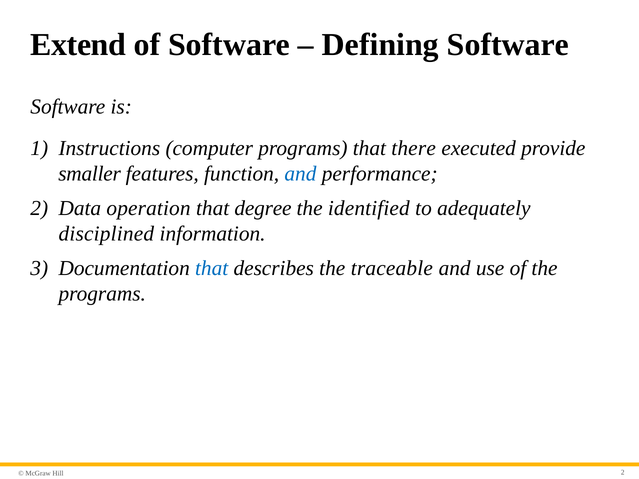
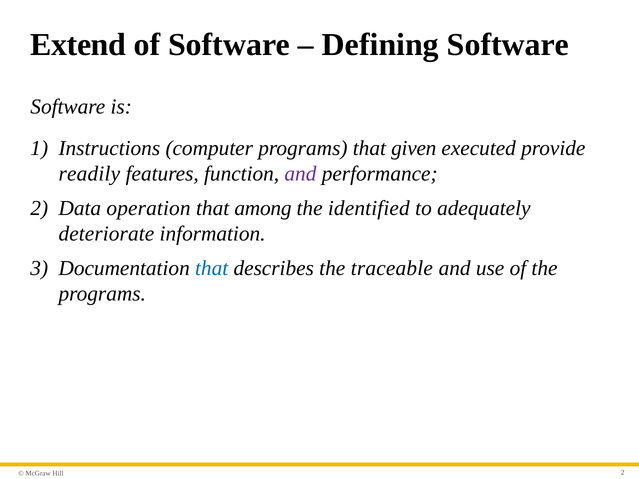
there: there -> given
smaller: smaller -> readily
and at (300, 174) colour: blue -> purple
degree: degree -> among
disciplined: disciplined -> deteriorate
